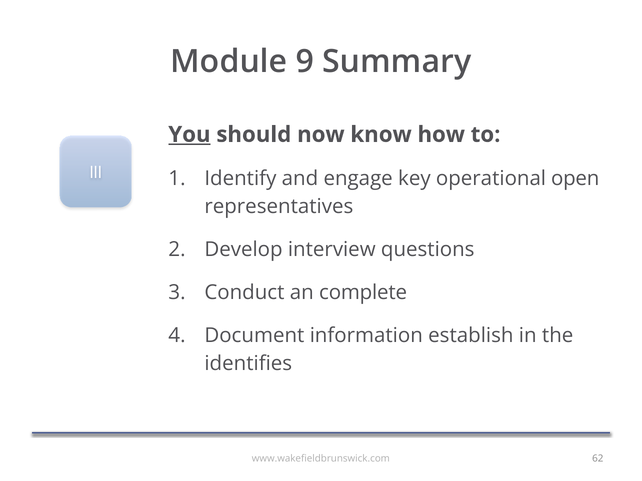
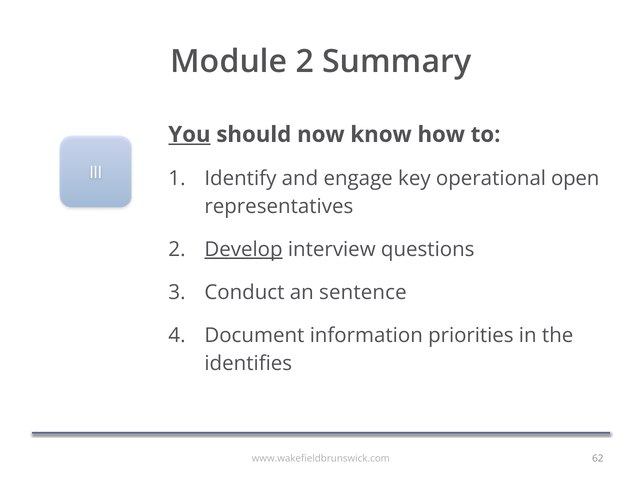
Module 9: 9 -> 2
Develop underline: none -> present
complete: complete -> sentence
establish: establish -> priorities
